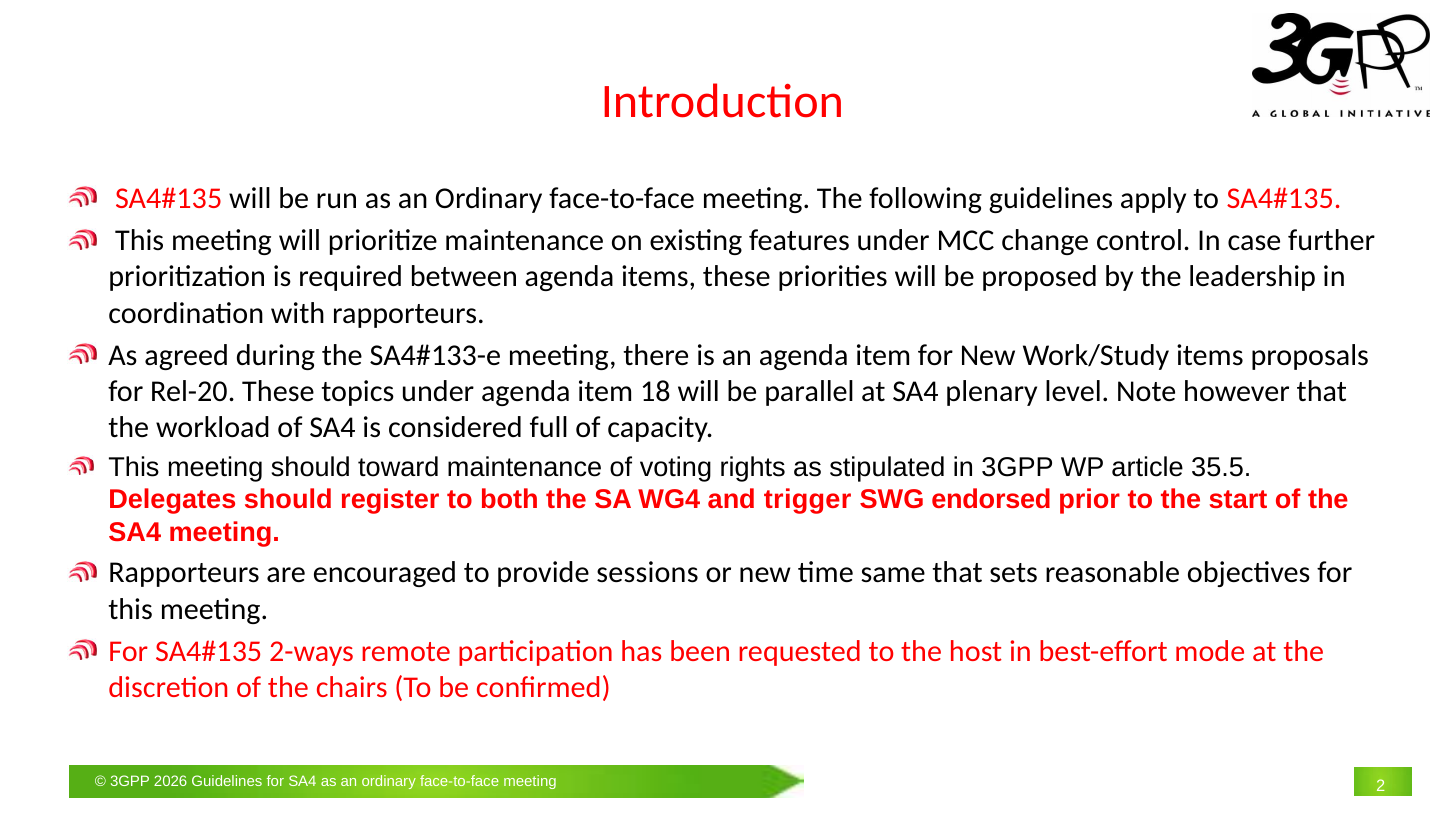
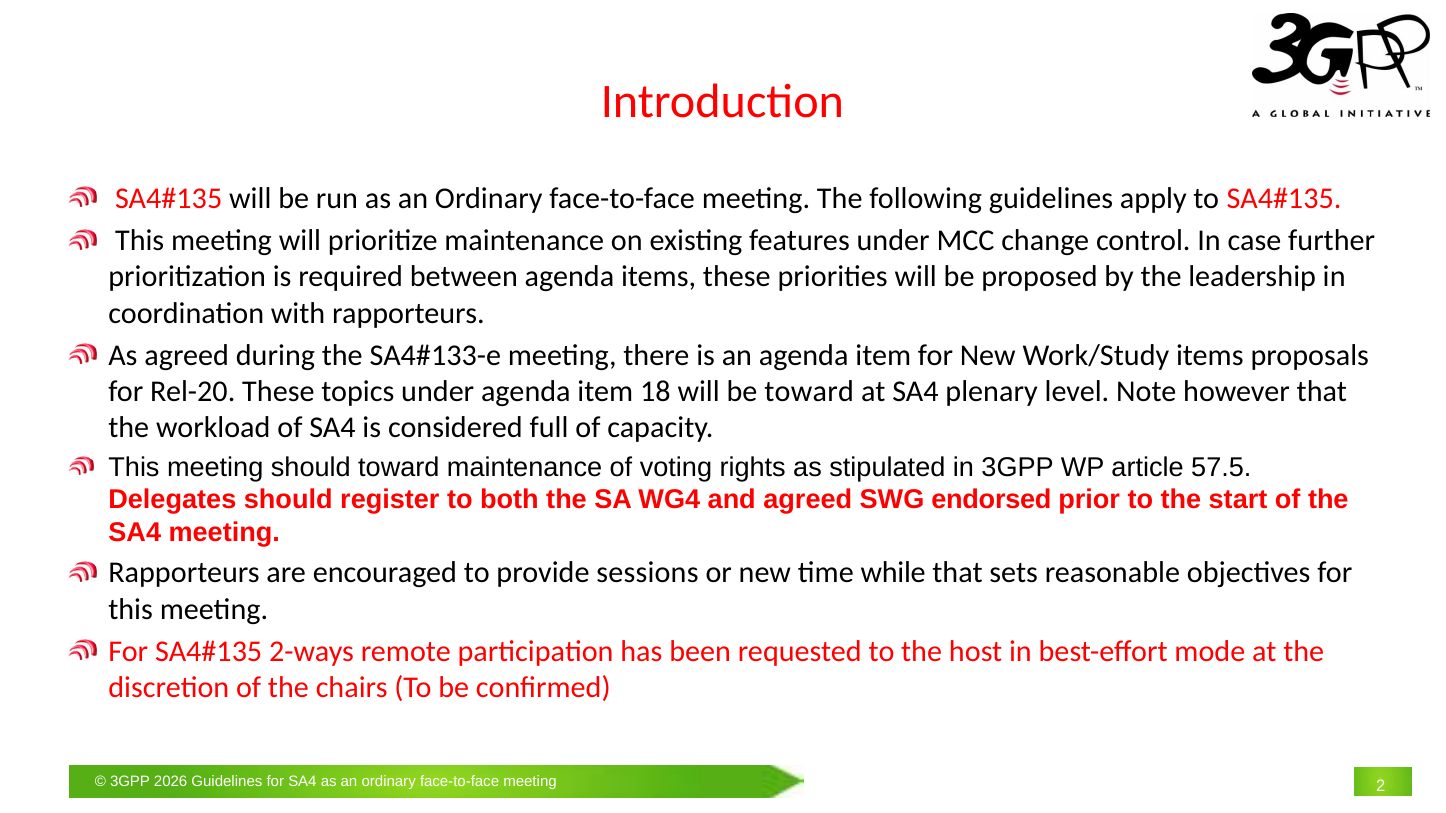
be parallel: parallel -> toward
35.5: 35.5 -> 57.5
and trigger: trigger -> agreed
same: same -> while
